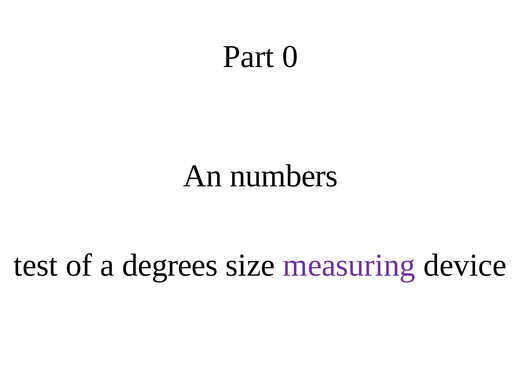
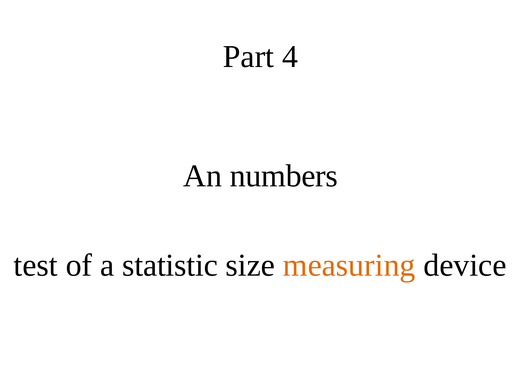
0: 0 -> 4
degrees: degrees -> statistic
measuring colour: purple -> orange
